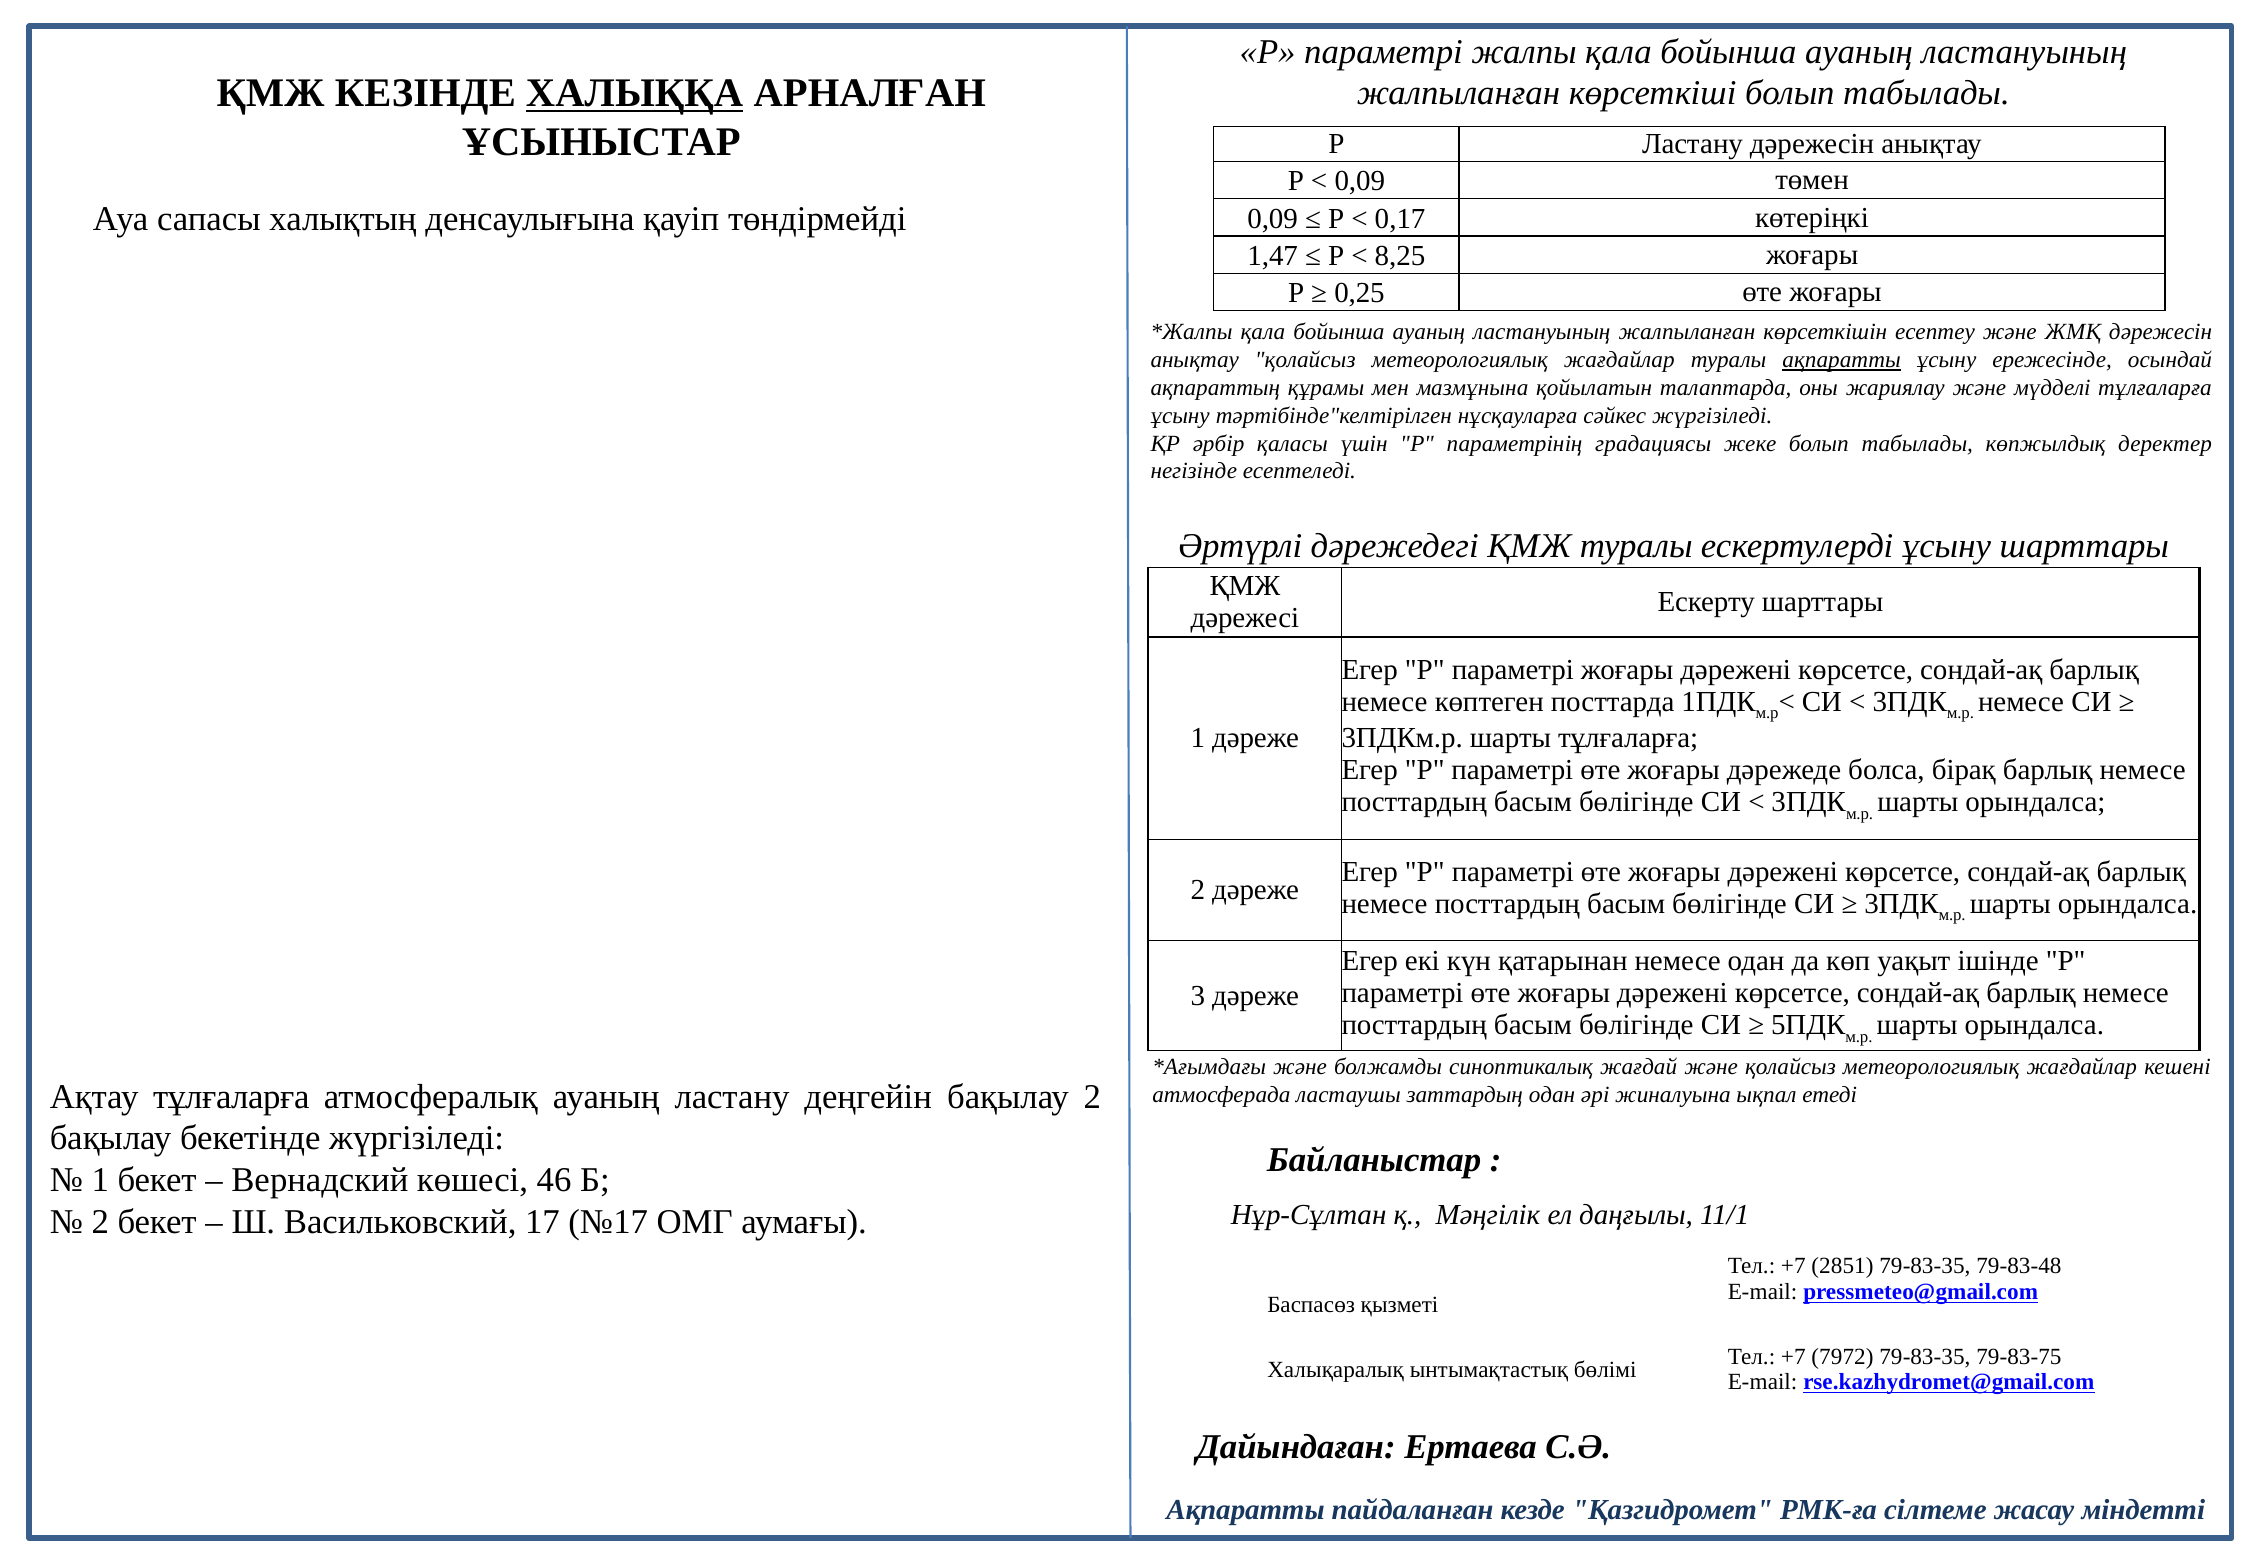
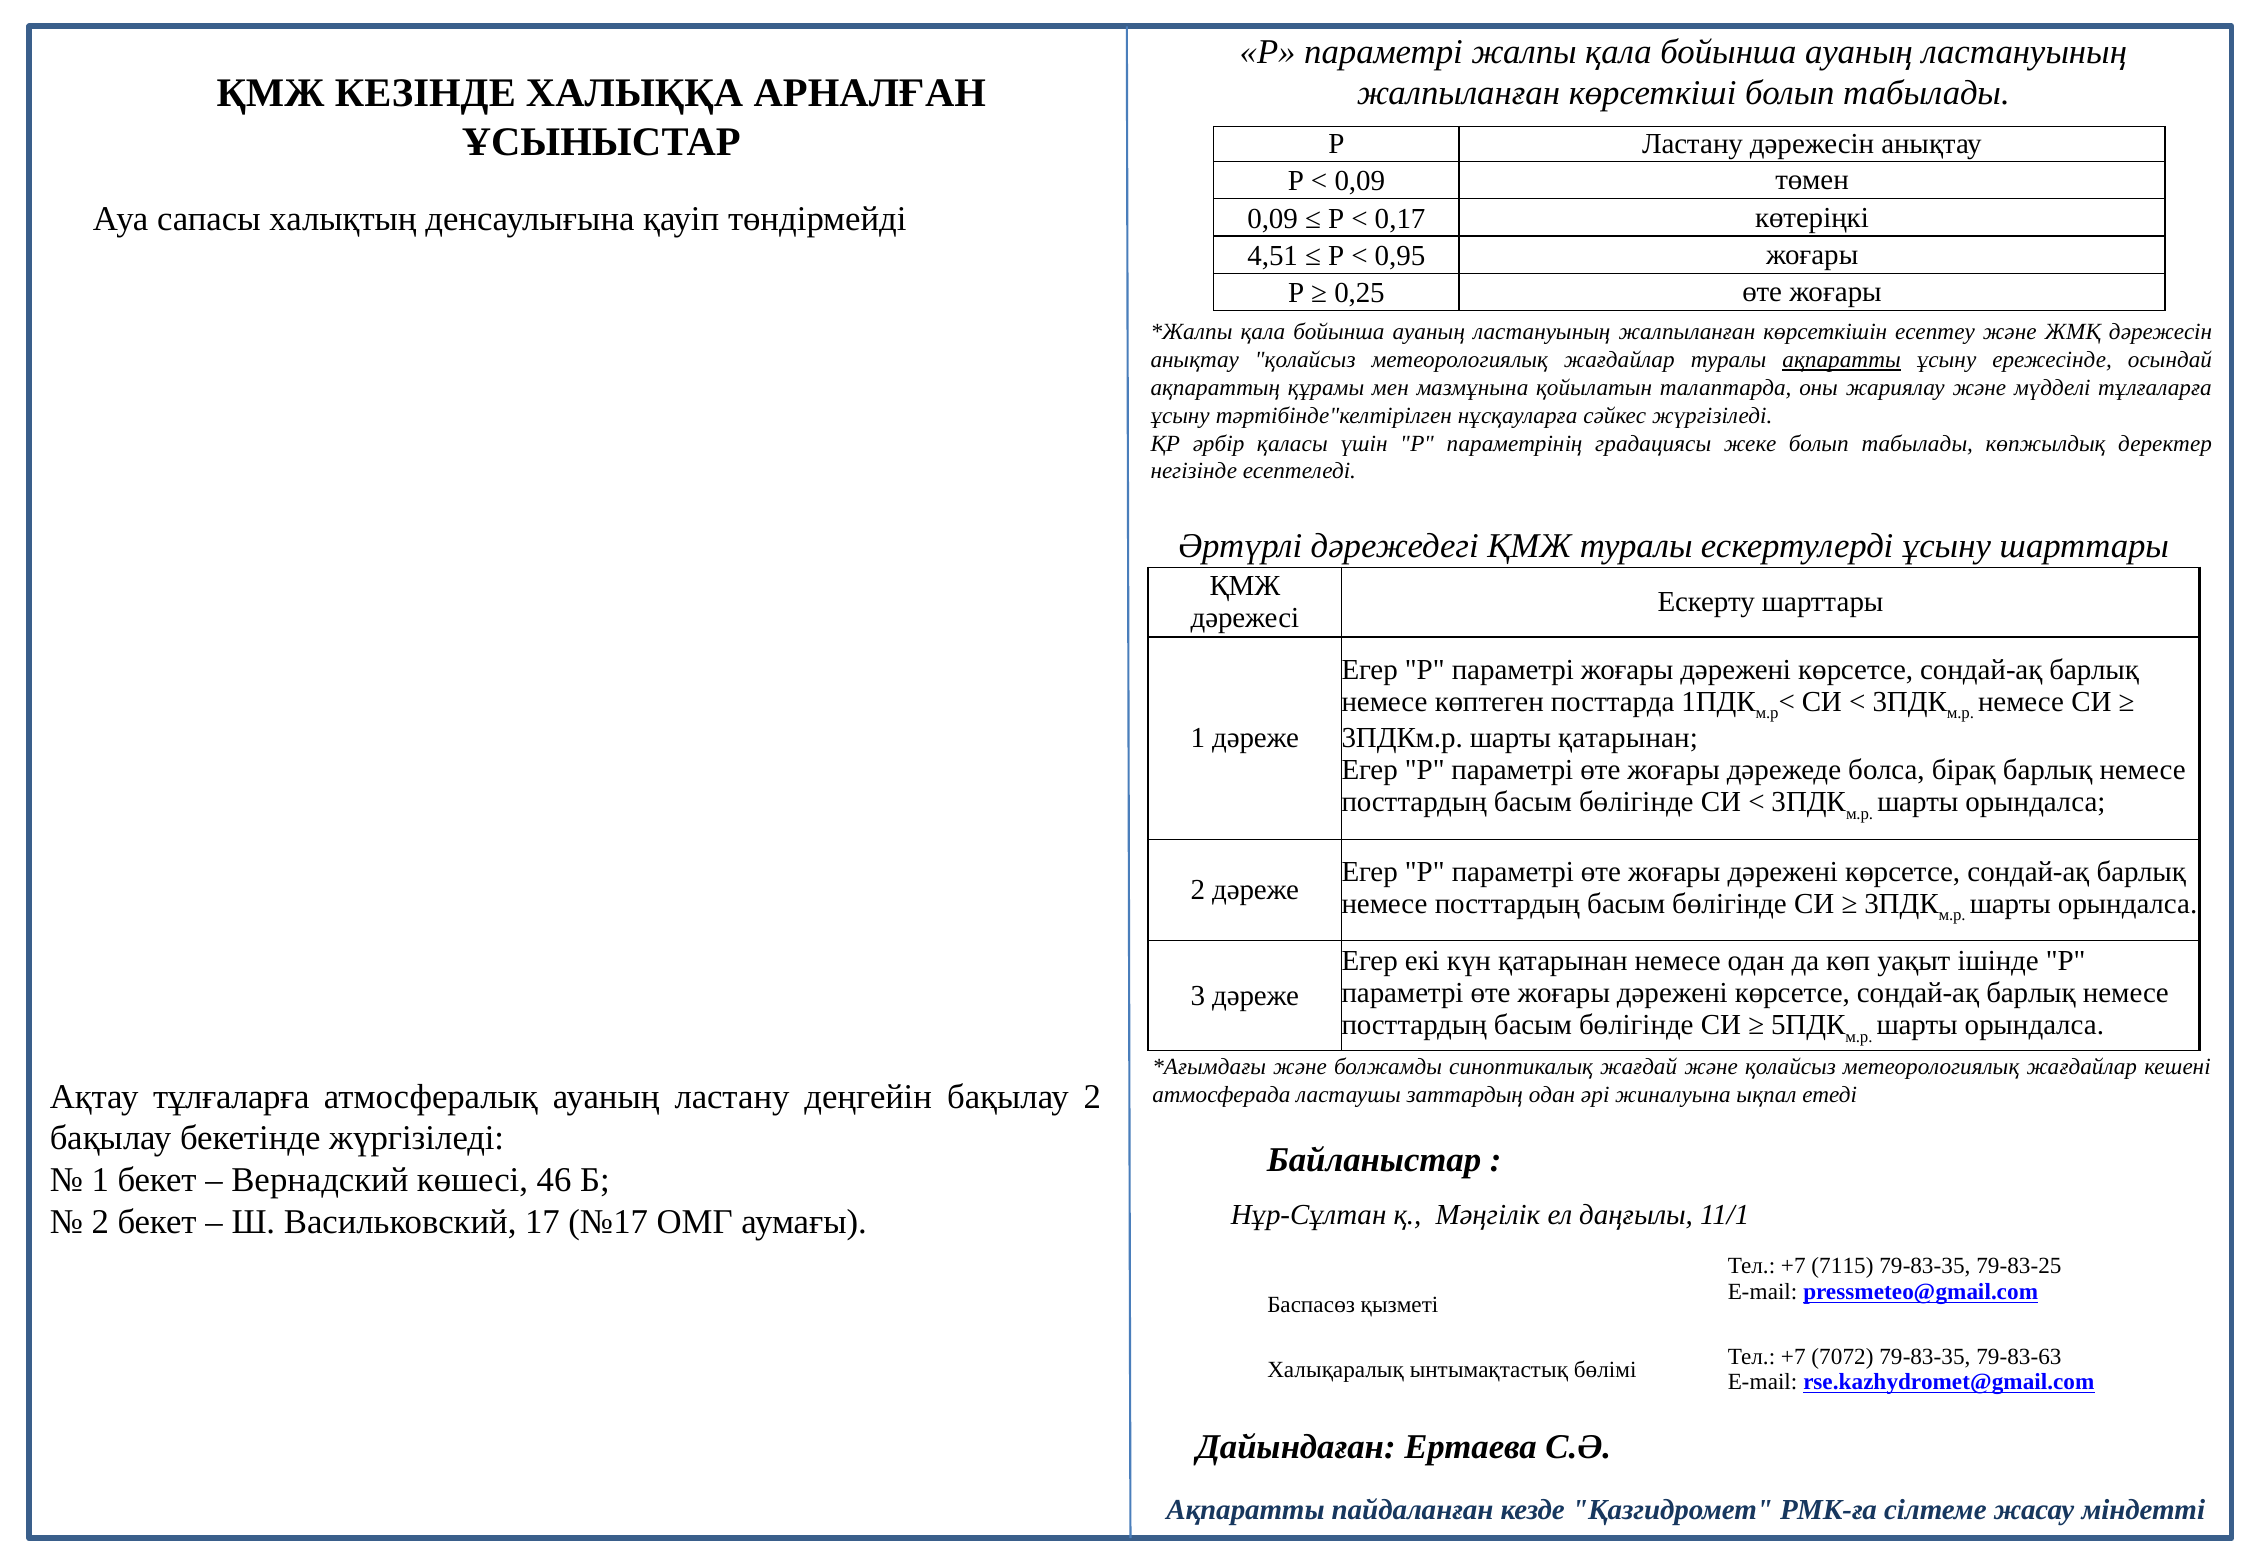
ХАЛЫҚҚА underline: present -> none
1,47: 1,47 -> 4,51
8,25: 8,25 -> 0,95
шарты тұлғаларға: тұлғаларға -> қатарынан
2851: 2851 -> 7115
79-83-48: 79-83-48 -> 79-83-25
7972: 7972 -> 7072
79-83-75: 79-83-75 -> 79-83-63
